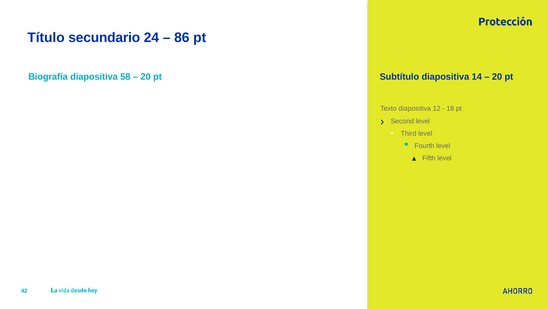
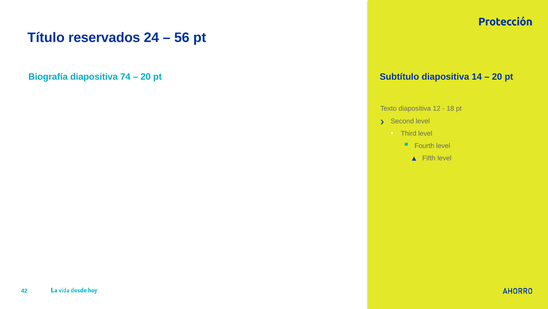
secundario: secundario -> reservados
86: 86 -> 56
58: 58 -> 74
